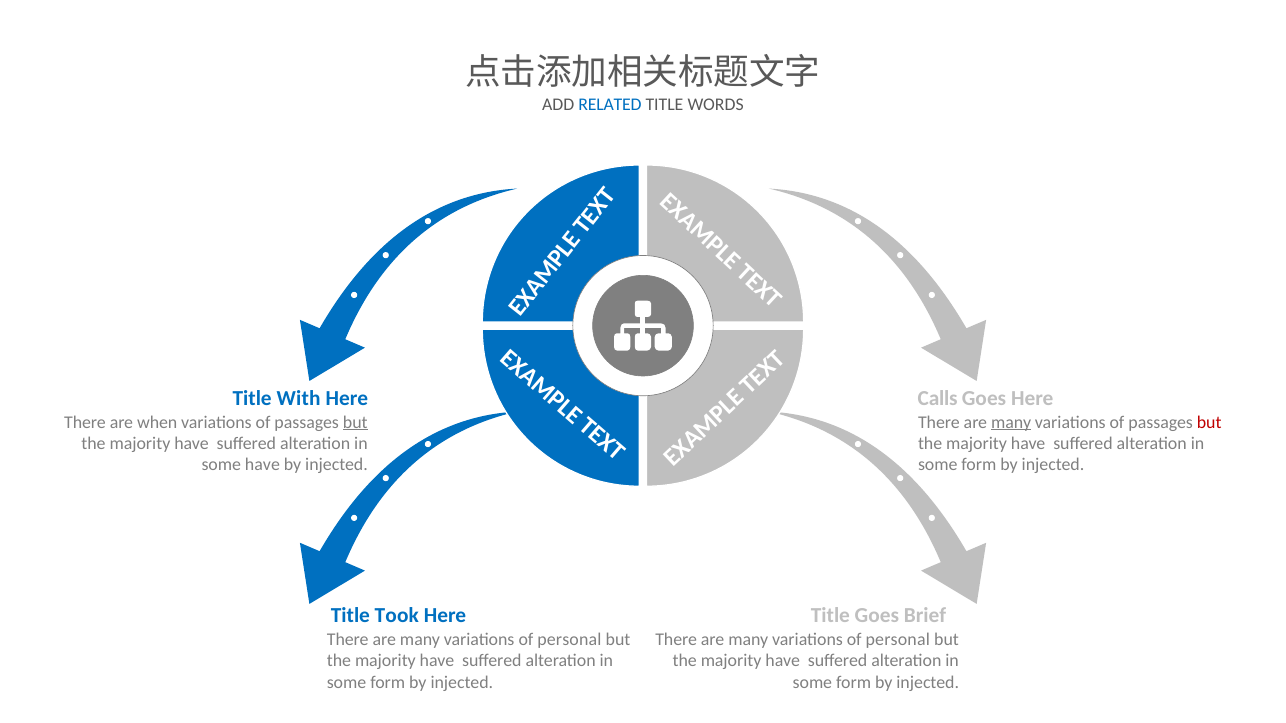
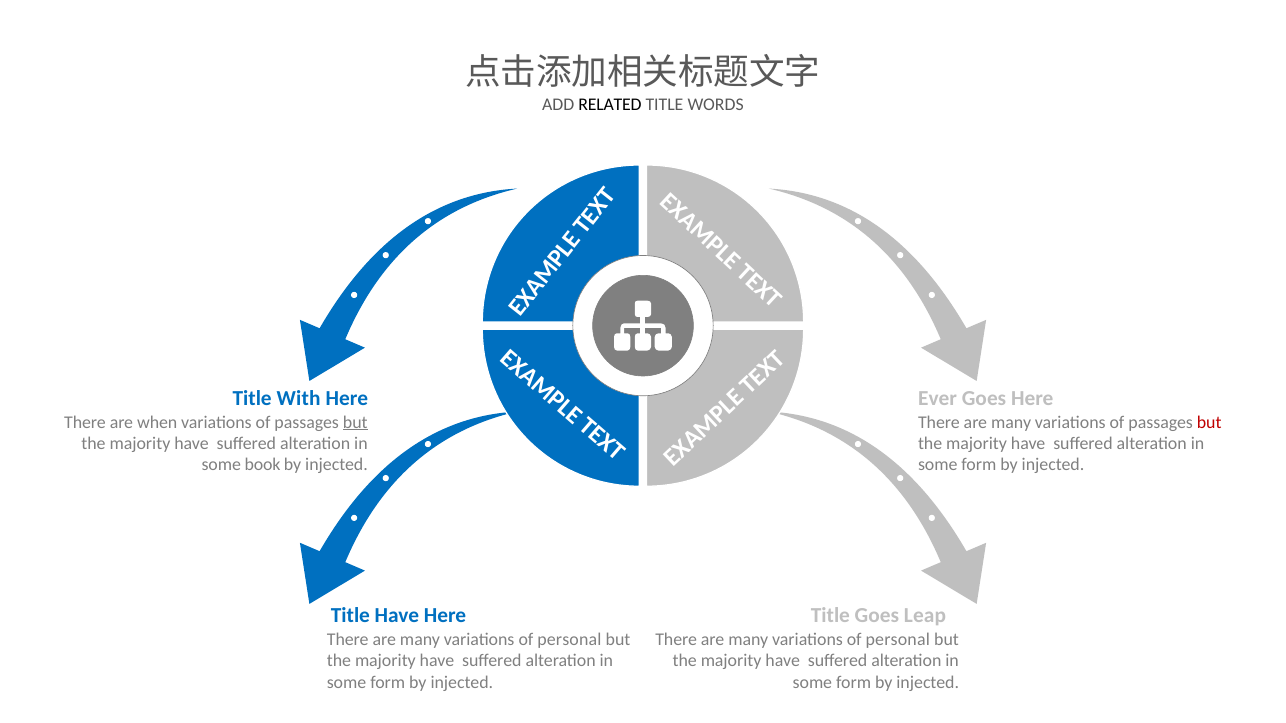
RELATED colour: blue -> black
Calls: Calls -> Ever
many at (1011, 422) underline: present -> none
some have: have -> book
Title Took: Took -> Have
Brief: Brief -> Leap
